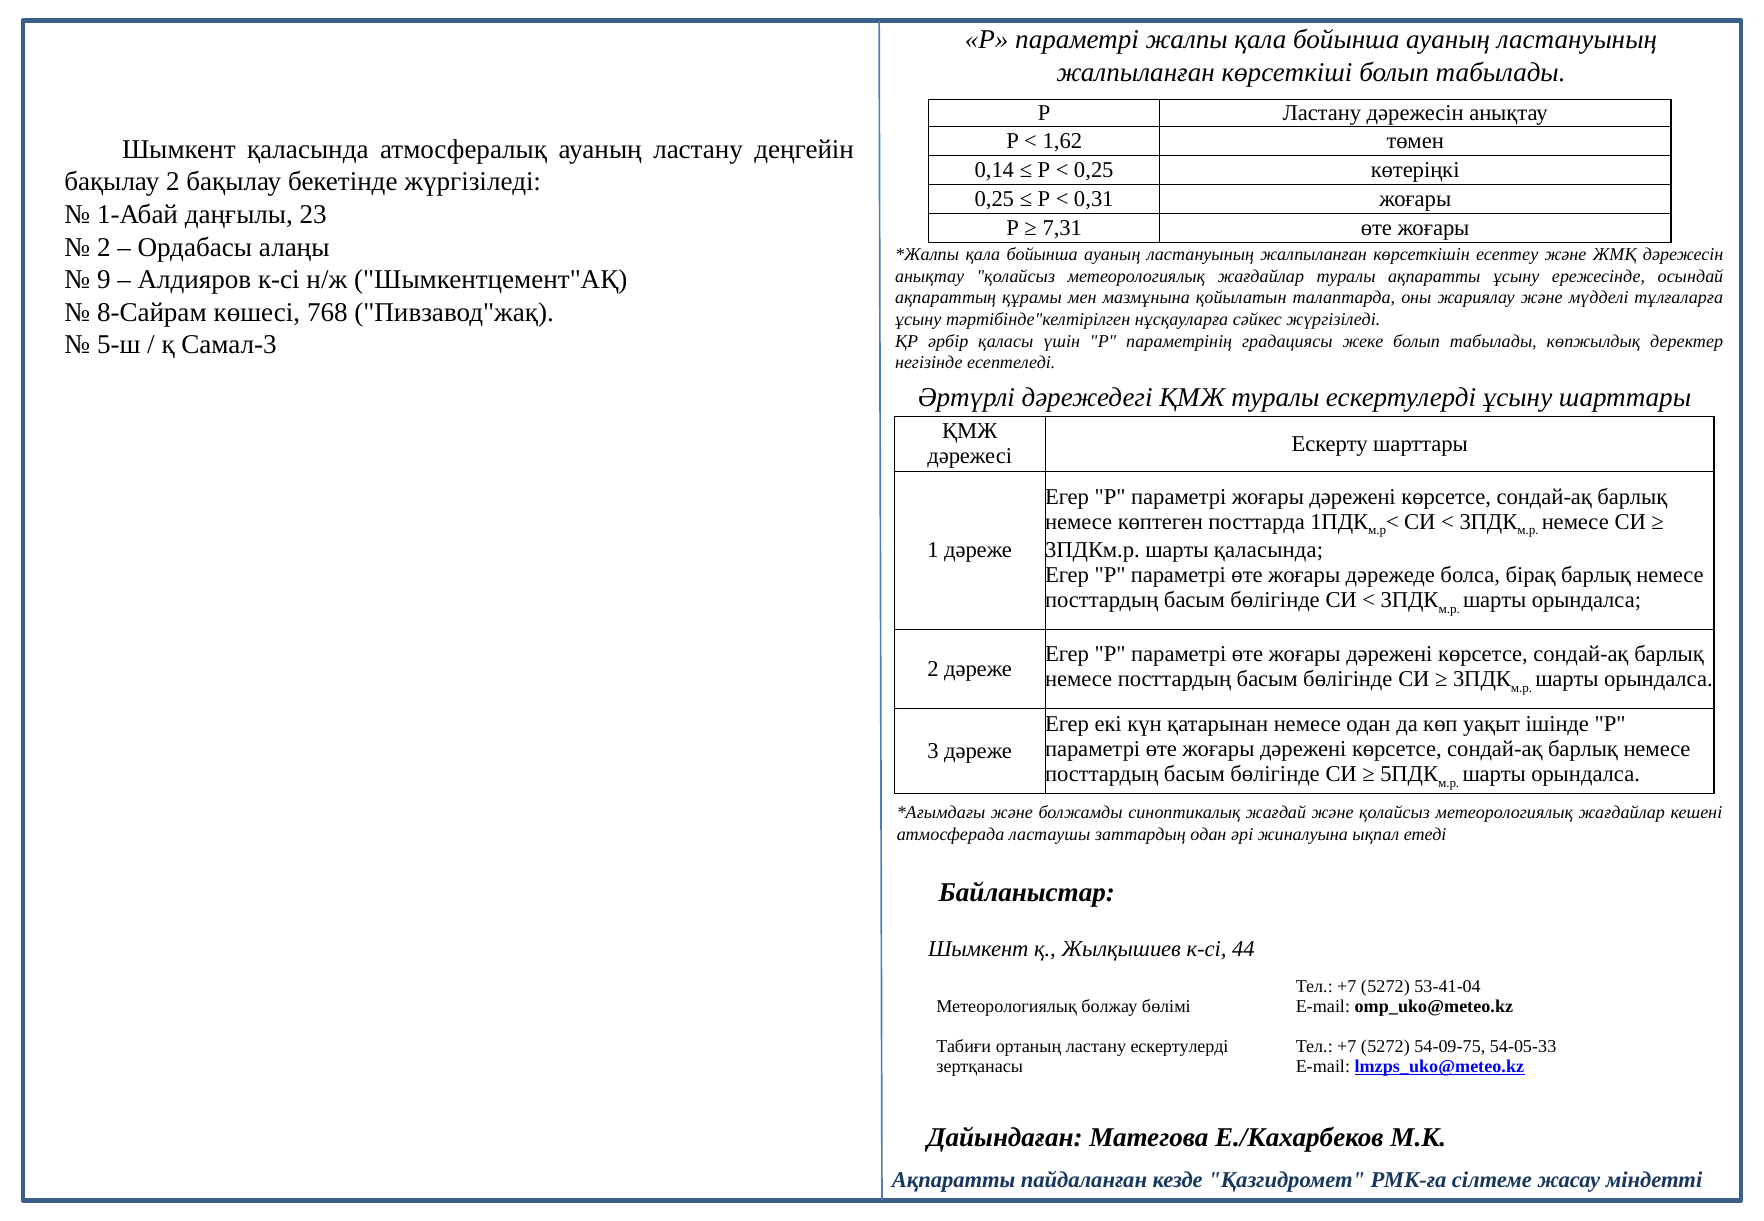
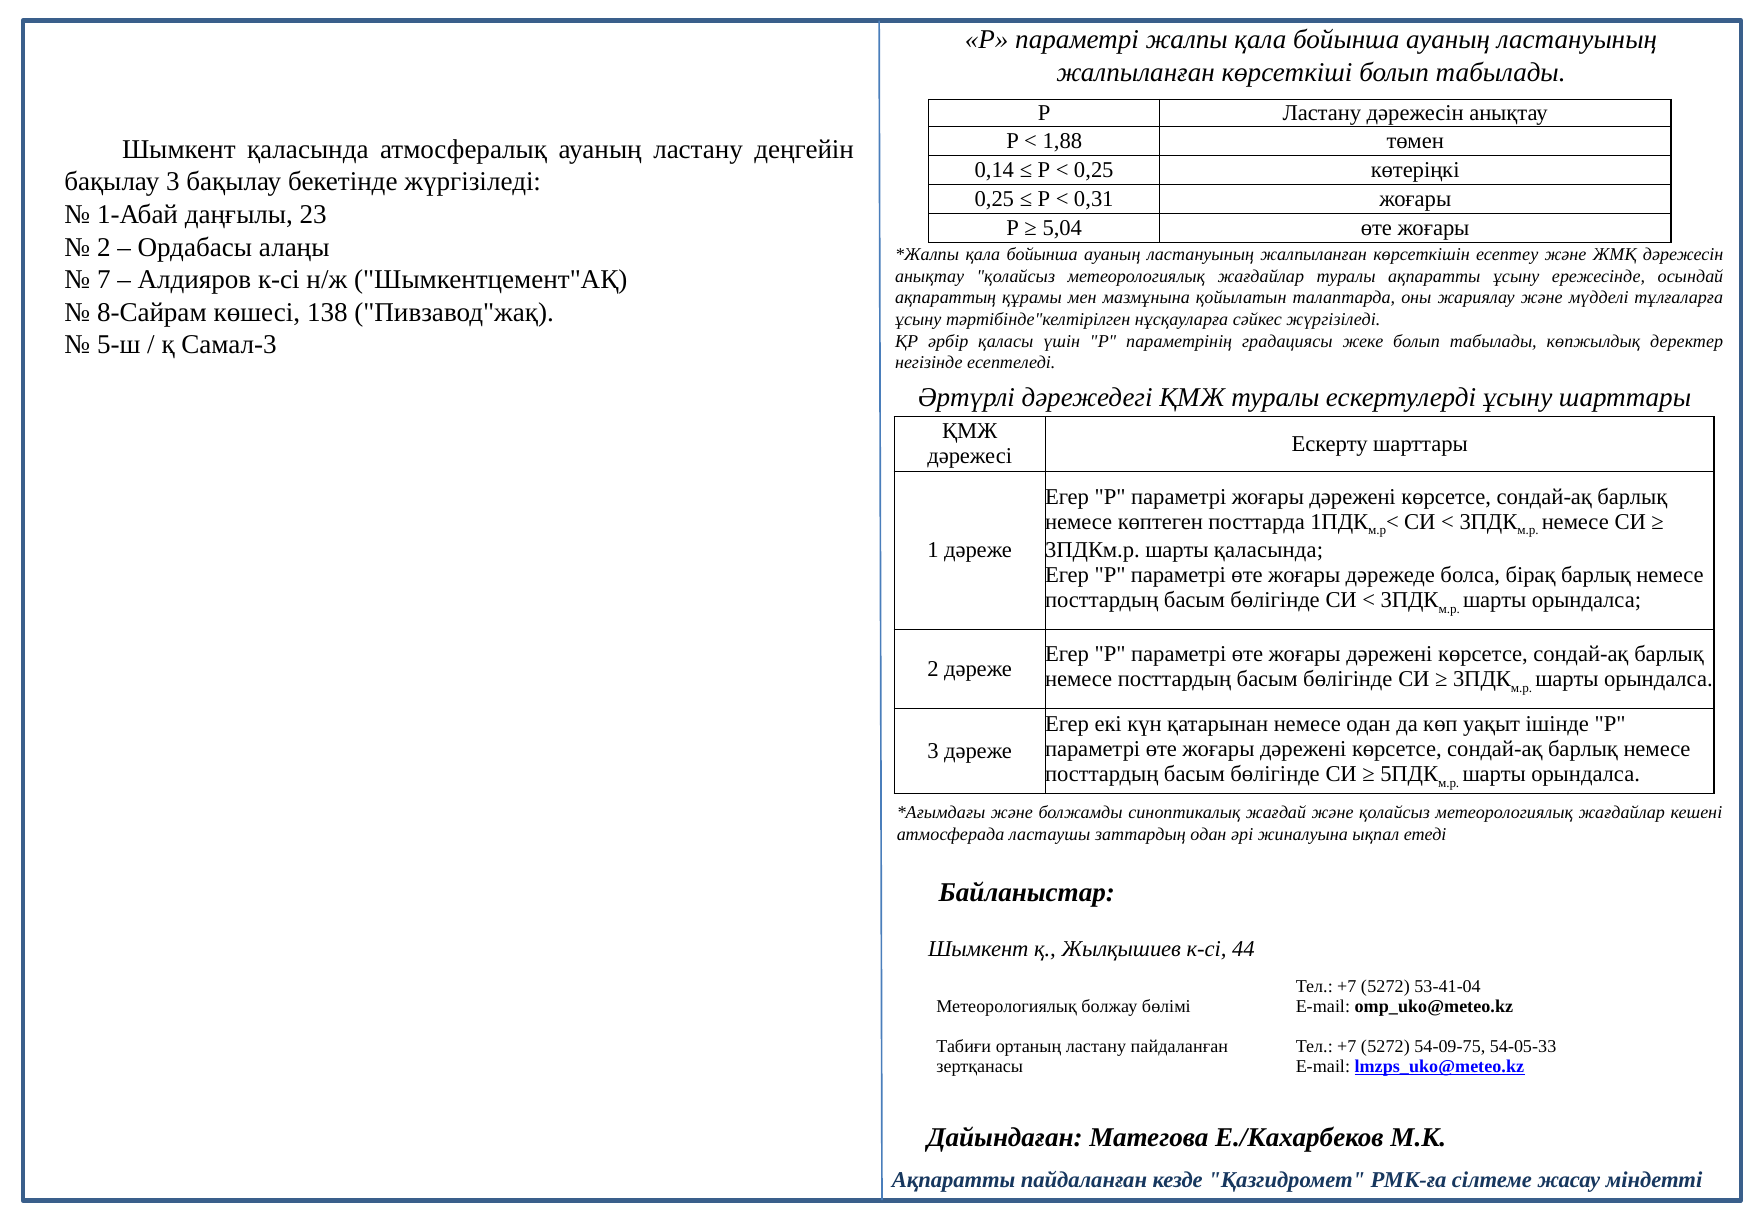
1,62: 1,62 -> 1,88
бақылау 2: 2 -> 3
7,31: 7,31 -> 5,04
9: 9 -> 7
768: 768 -> 138
ластану ескертулерді: ескертулерді -> пайдаланған
